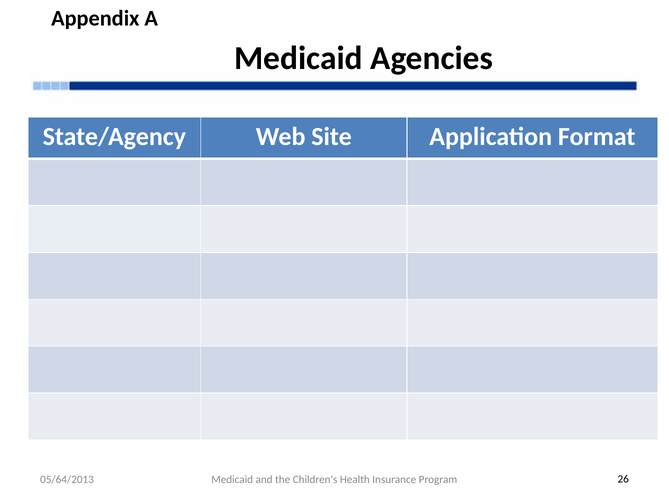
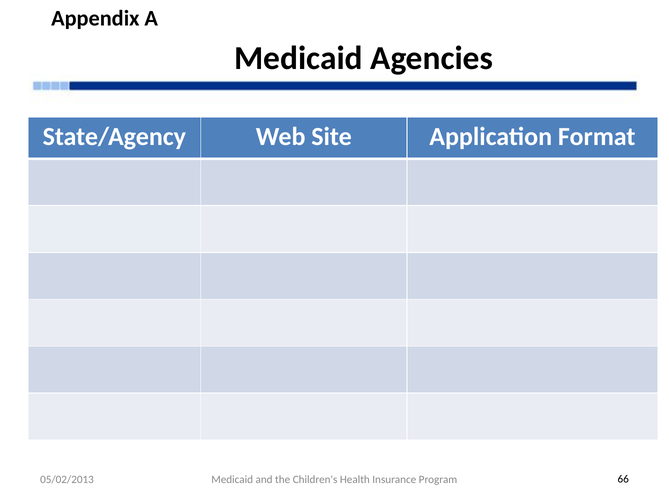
05/64/2013: 05/64/2013 -> 05/02/2013
26: 26 -> 66
